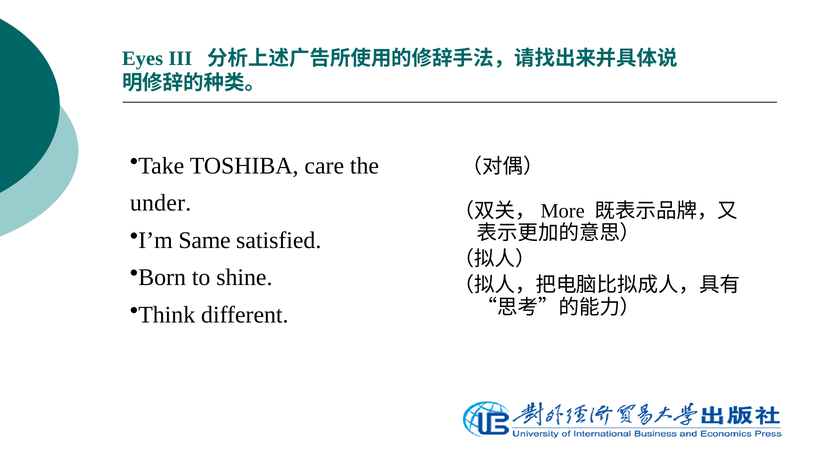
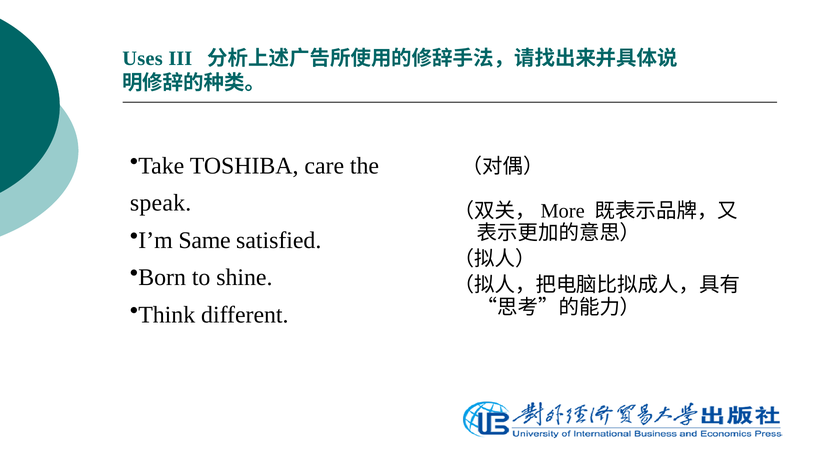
Eyes: Eyes -> Uses
under: under -> speak
